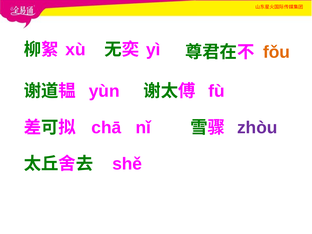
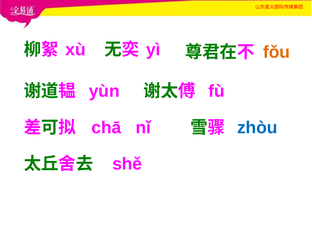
zhòu colour: purple -> blue
